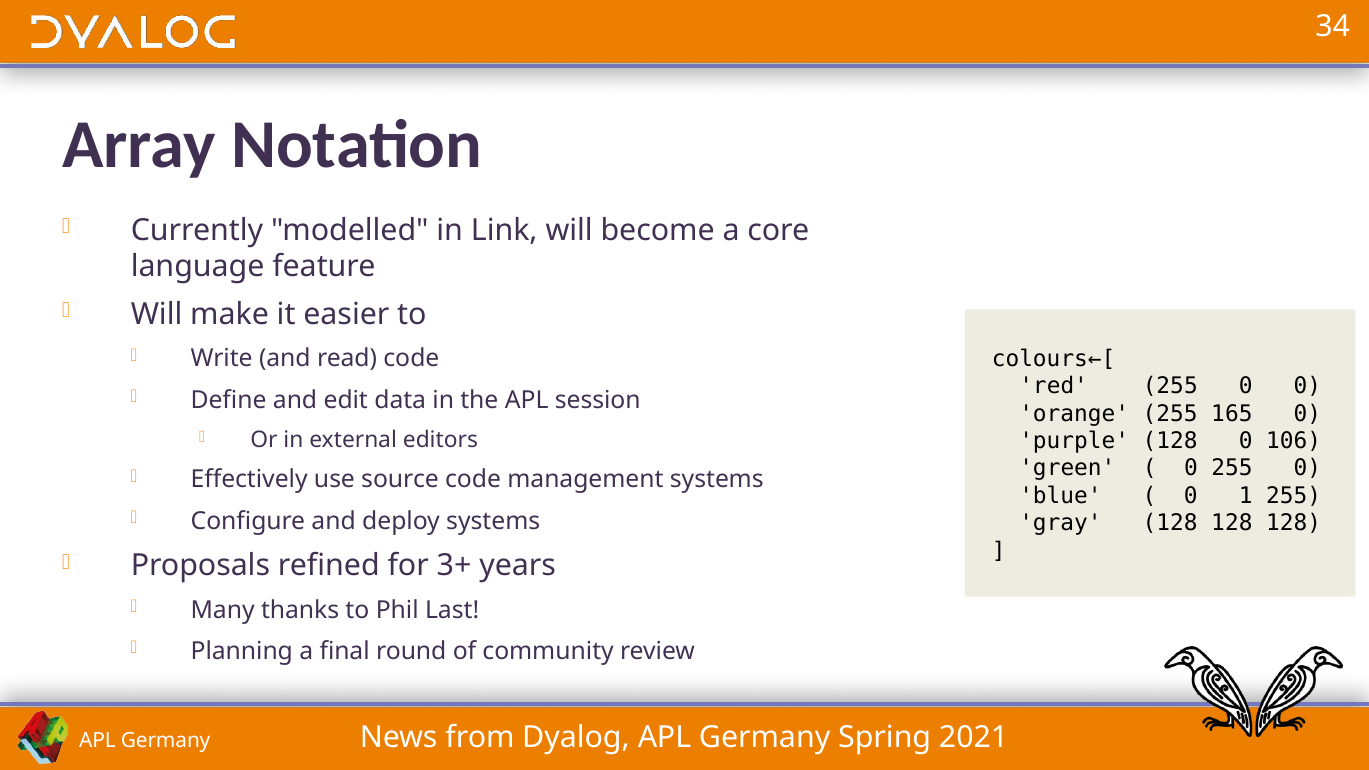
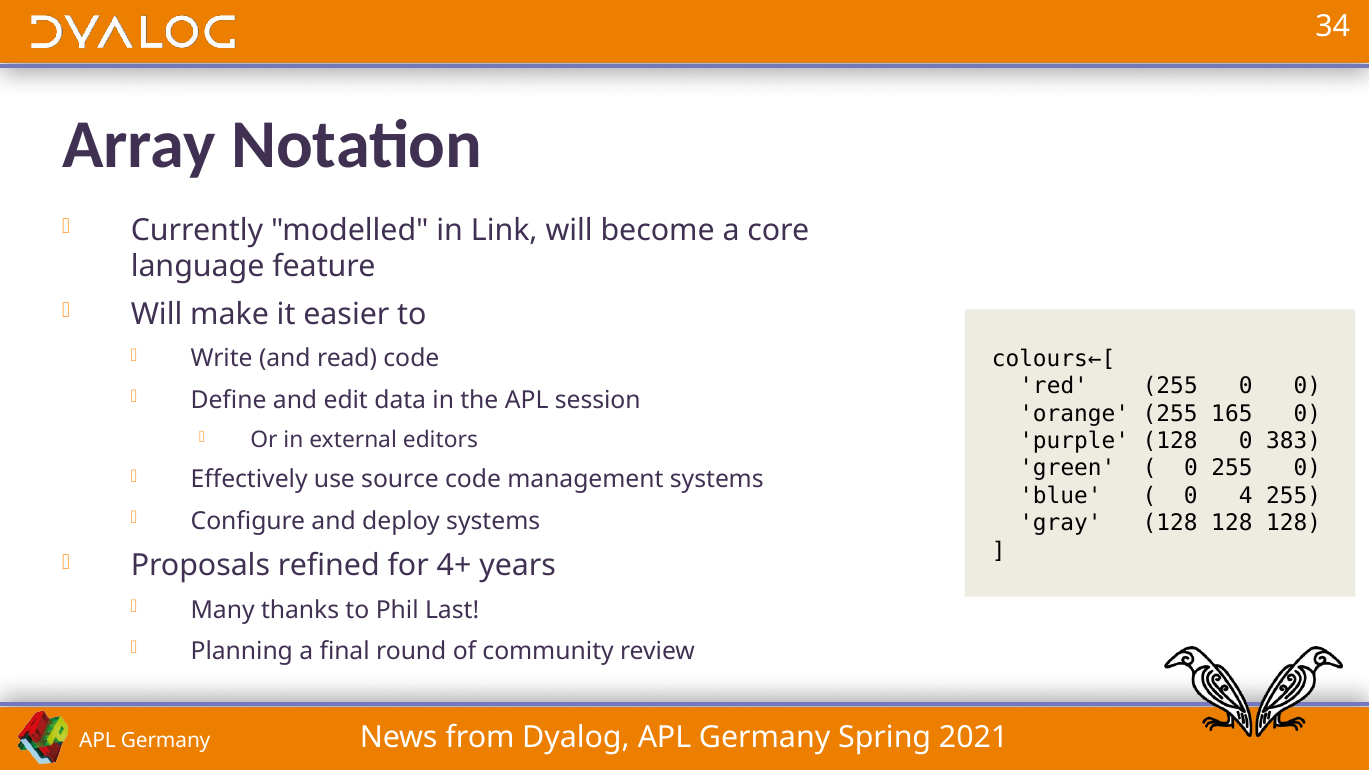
106: 106 -> 383
1: 1 -> 4
3+: 3+ -> 4+
